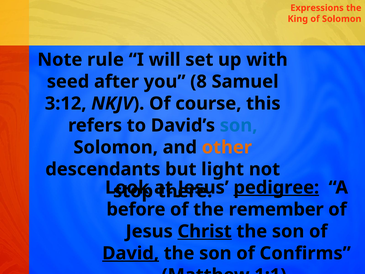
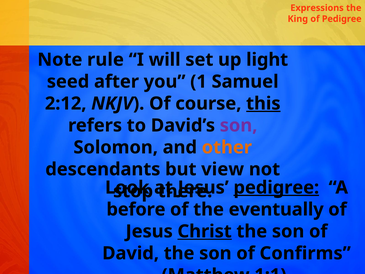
of Solomon: Solomon -> Pedigree
with: with -> light
8: 8 -> 1
3:12: 3:12 -> 2:12
this underline: none -> present
son at (239, 125) colour: blue -> purple
light: light -> view
remember: remember -> eventually
David underline: present -> none
